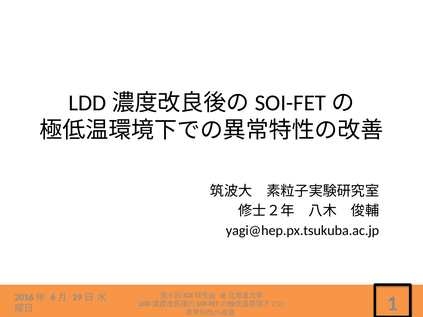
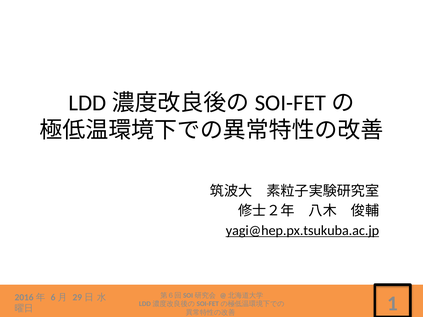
yagi@hep.px.tsukuba.ac.jp underline: none -> present
